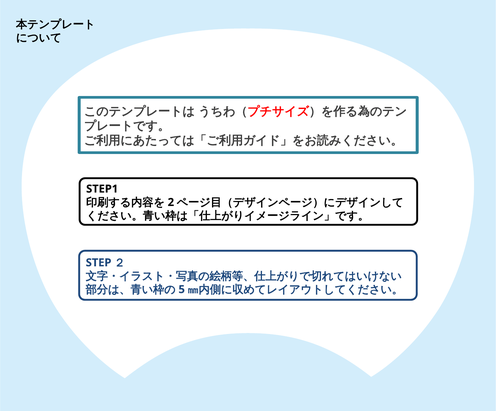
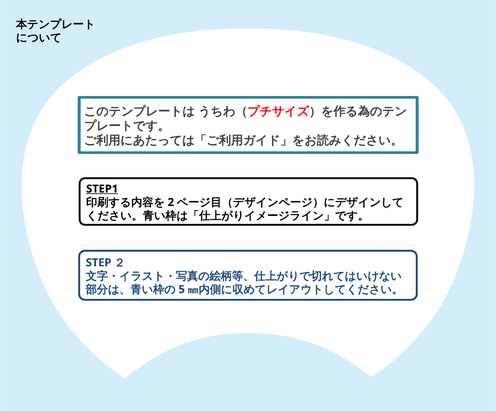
STEP1 underline: none -> present
